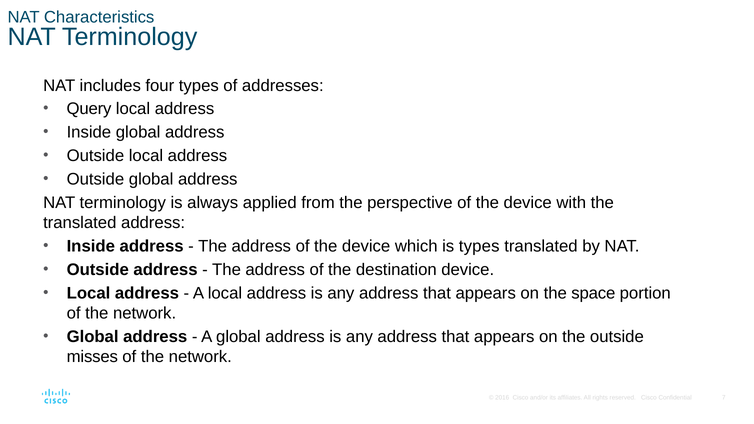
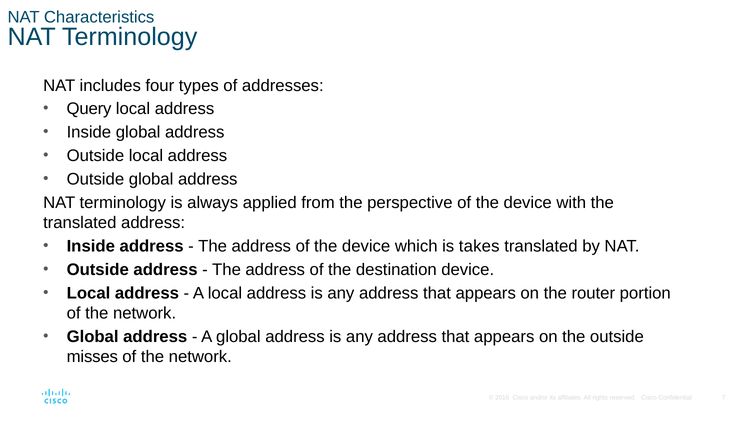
is types: types -> takes
space: space -> router
